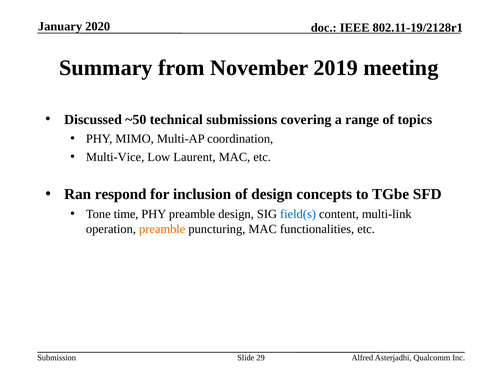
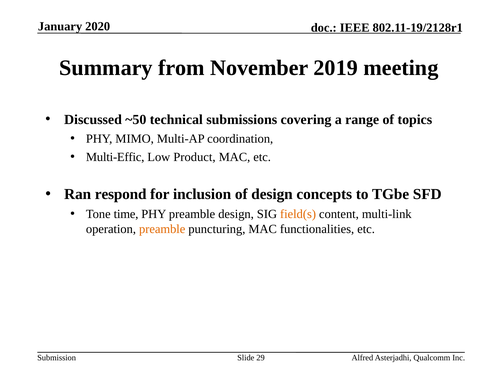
Multi-Vice: Multi-Vice -> Multi-Effic
Laurent: Laurent -> Product
field(s colour: blue -> orange
